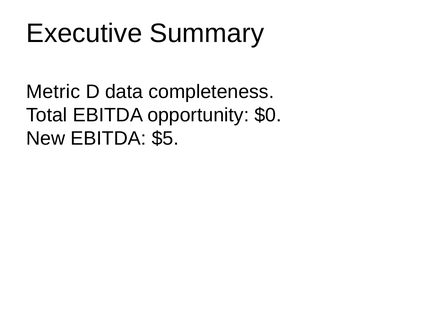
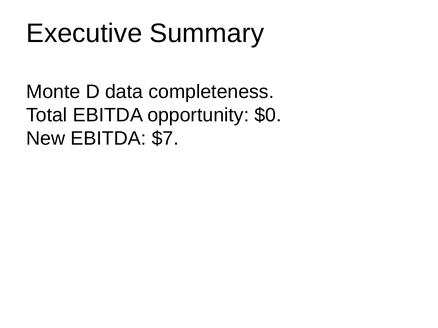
Metric: Metric -> Monte
$5: $5 -> $7
